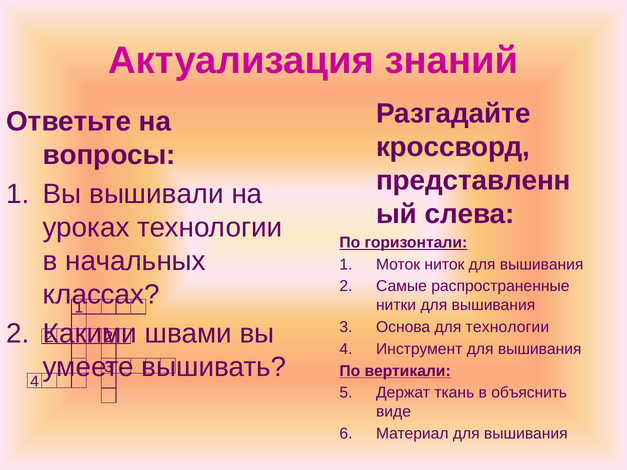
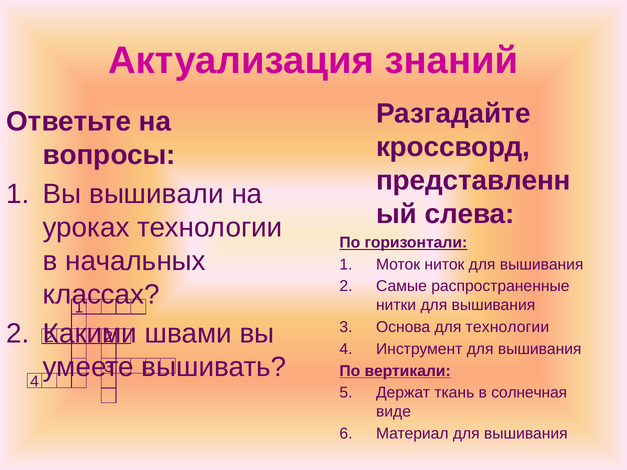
объяснить: объяснить -> солнечная
